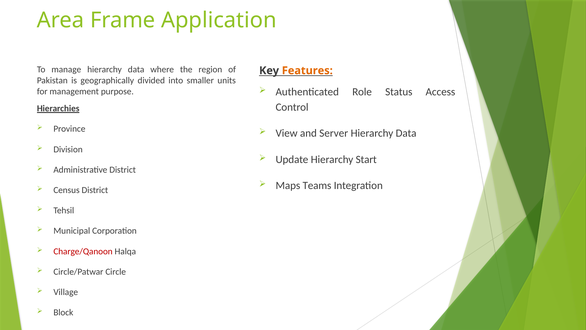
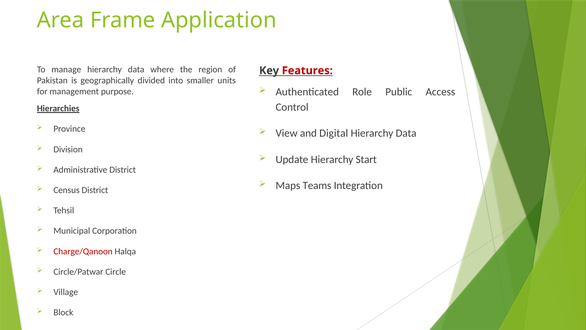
Features colour: orange -> red
Status: Status -> Public
Server: Server -> Digital
